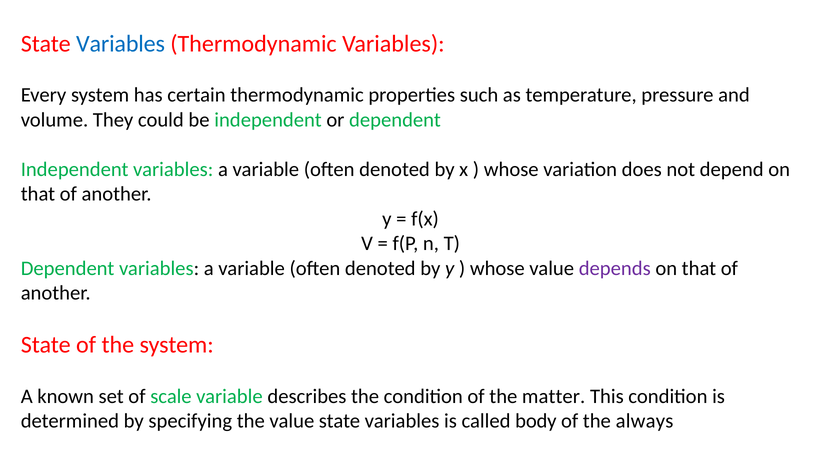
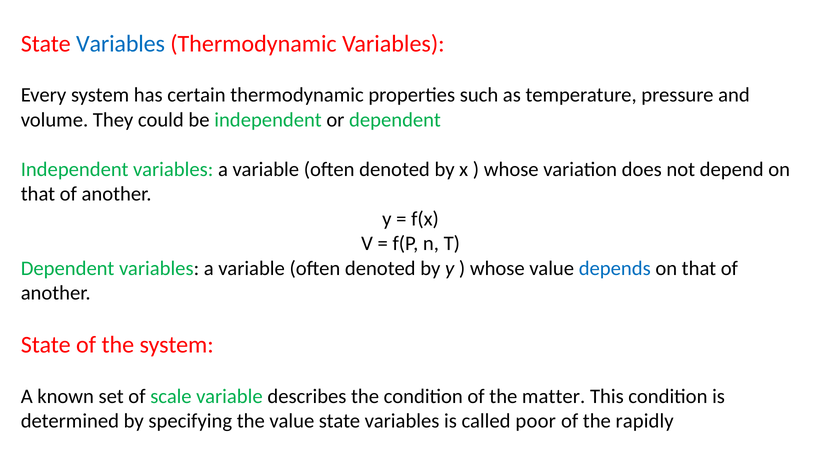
depends colour: purple -> blue
body: body -> poor
always: always -> rapidly
